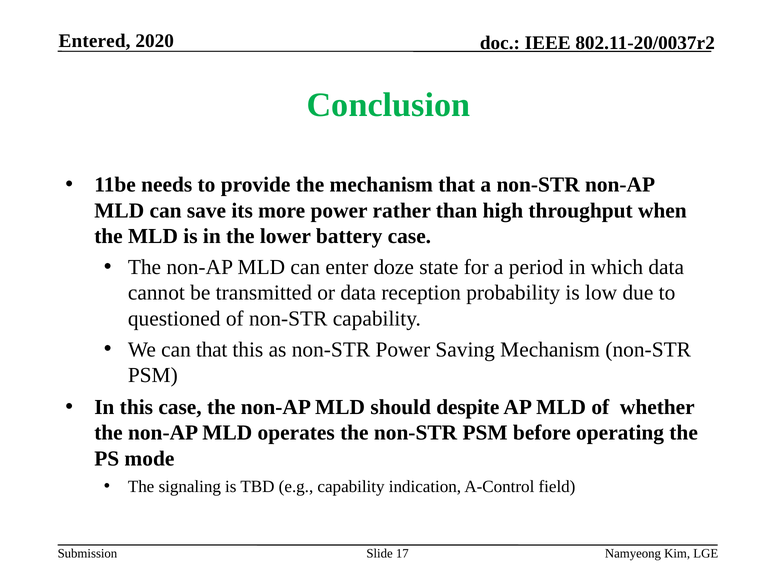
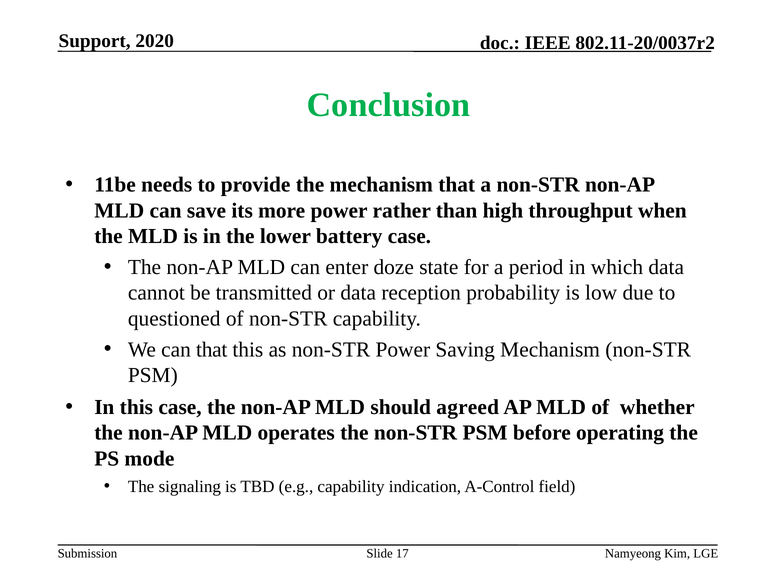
Entered: Entered -> Support
despite: despite -> agreed
